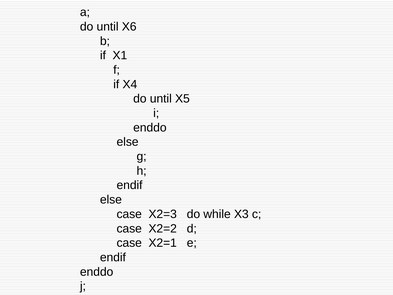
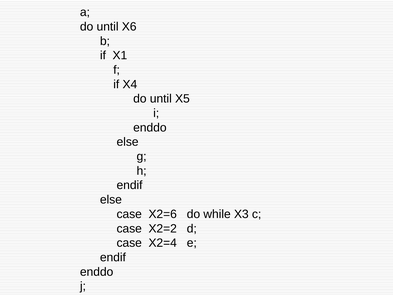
X2=3: X2=3 -> X2=6
X2=1: X2=1 -> X2=4
